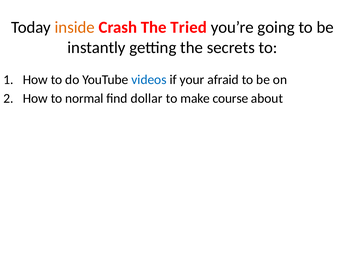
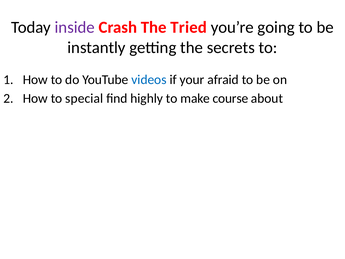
inside colour: orange -> purple
normal: normal -> special
dollar: dollar -> highly
